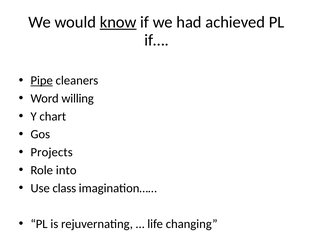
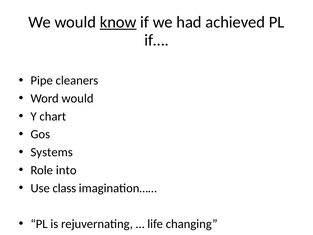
Pipe underline: present -> none
Word willing: willing -> would
Projects: Projects -> Systems
